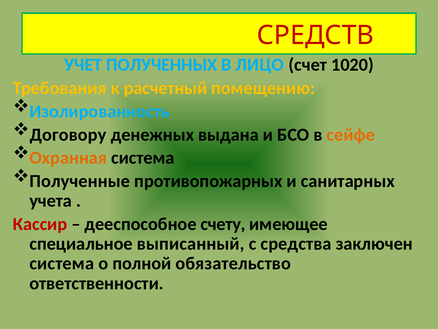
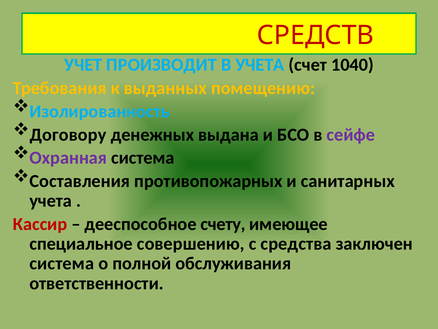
ПОЛУЧЕННЫХ: ПОЛУЧЕННЫХ -> ПРОИЗВОДИТ
В ЛИЦО: ЛИЦО -> УЧЕТА
1020: 1020 -> 1040
расчетный: расчетный -> выданных
сейфе colour: orange -> purple
Охранная colour: orange -> purple
Полученные: Полученные -> Составления
выписанный: выписанный -> совершению
обязательство: обязательство -> обслуживания
